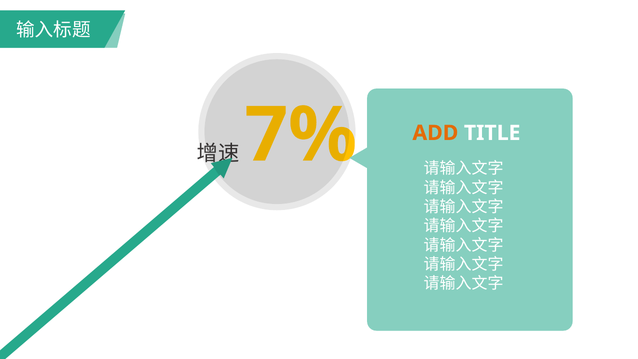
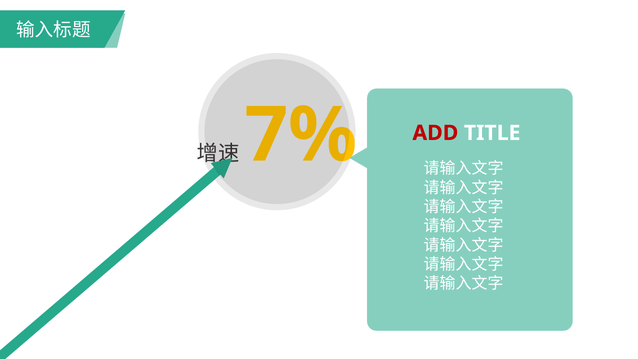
ADD colour: orange -> red
